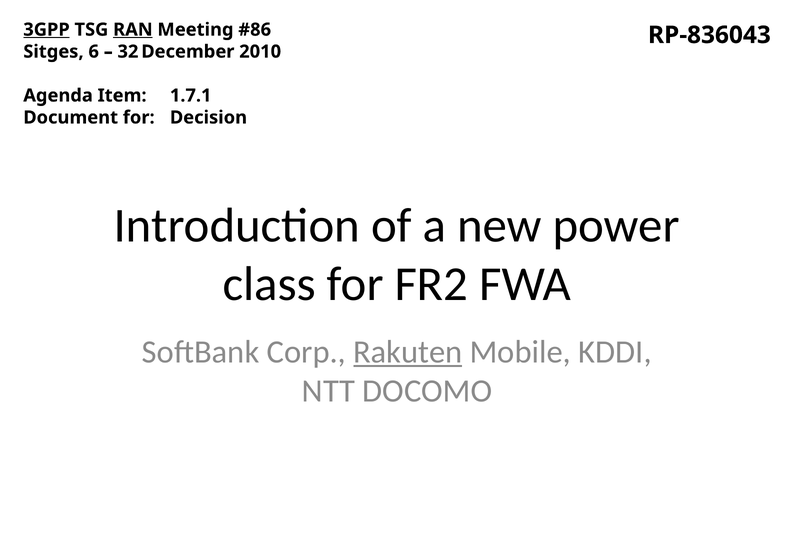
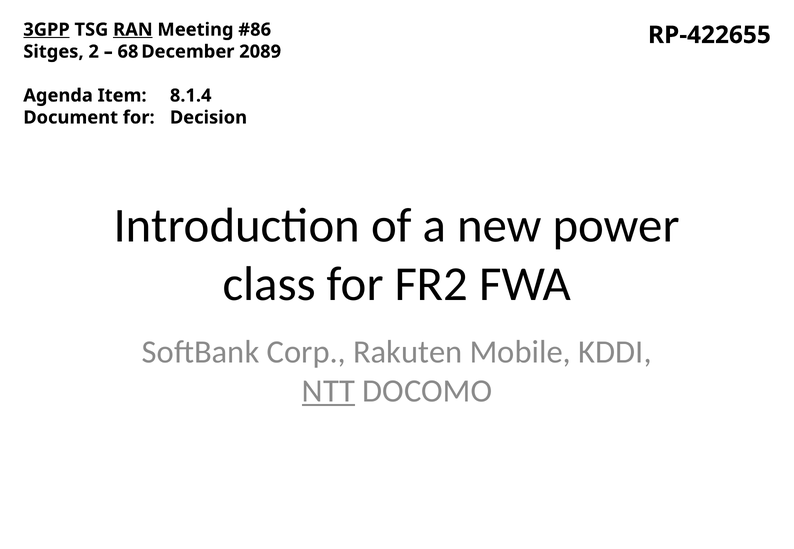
RP-836043: RP-836043 -> RP-422655
6: 6 -> 2
32: 32 -> 68
2010: 2010 -> 2089
1.7.1: 1.7.1 -> 8.1.4
Rakuten underline: present -> none
NTT underline: none -> present
